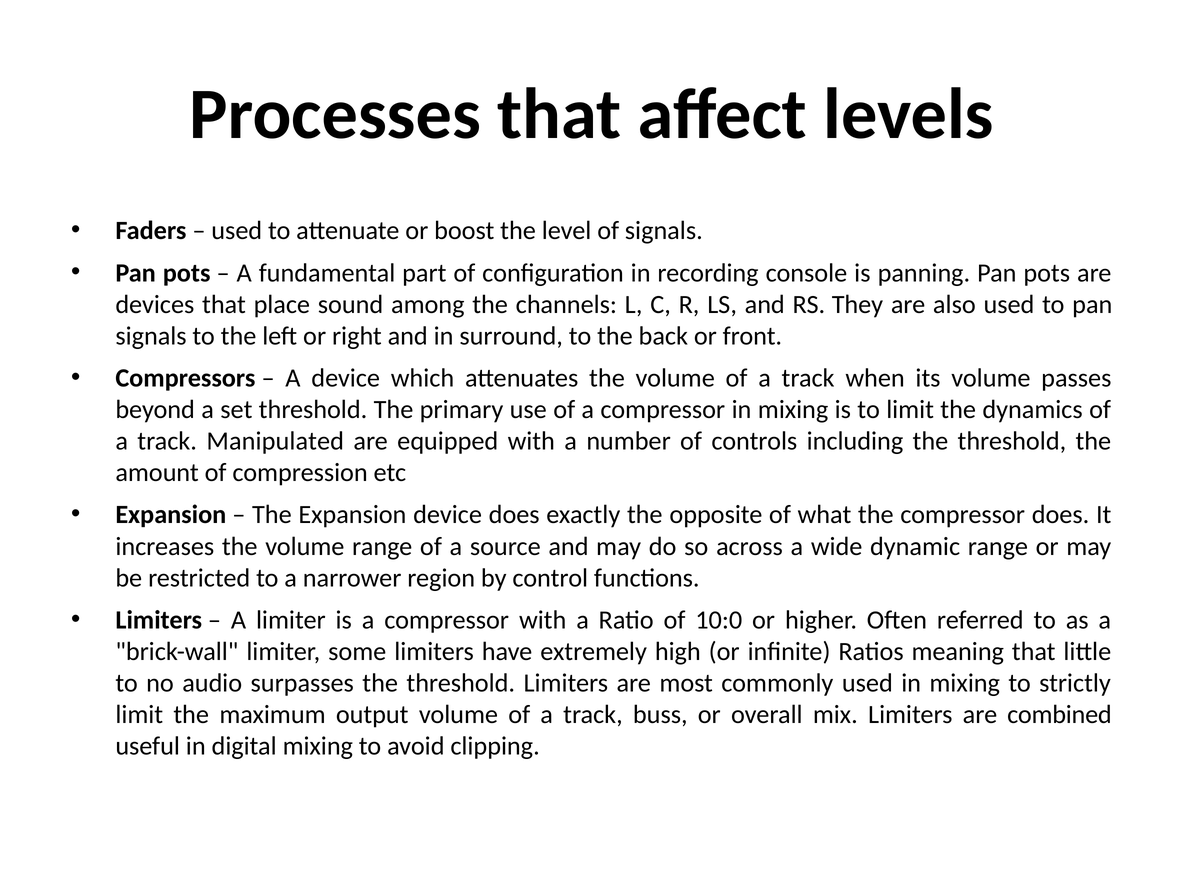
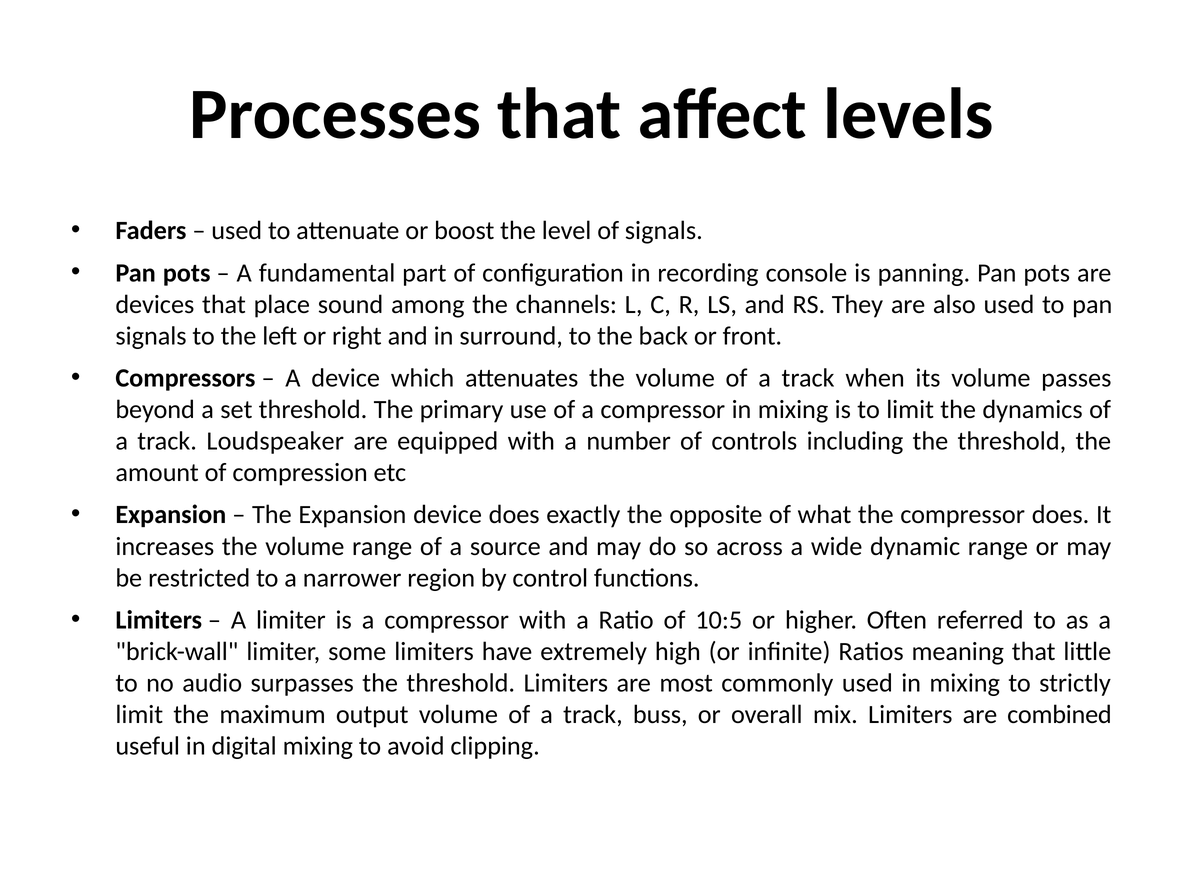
Manipulated: Manipulated -> Loudspeaker
10:0: 10:0 -> 10:5
